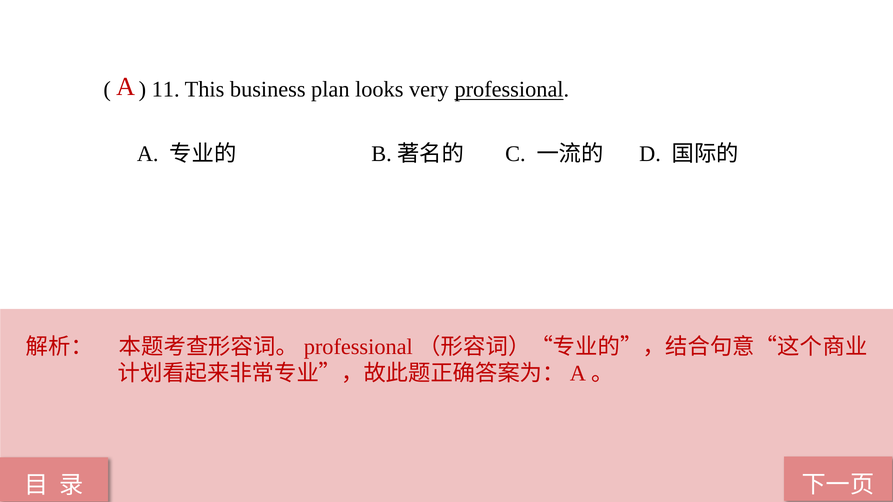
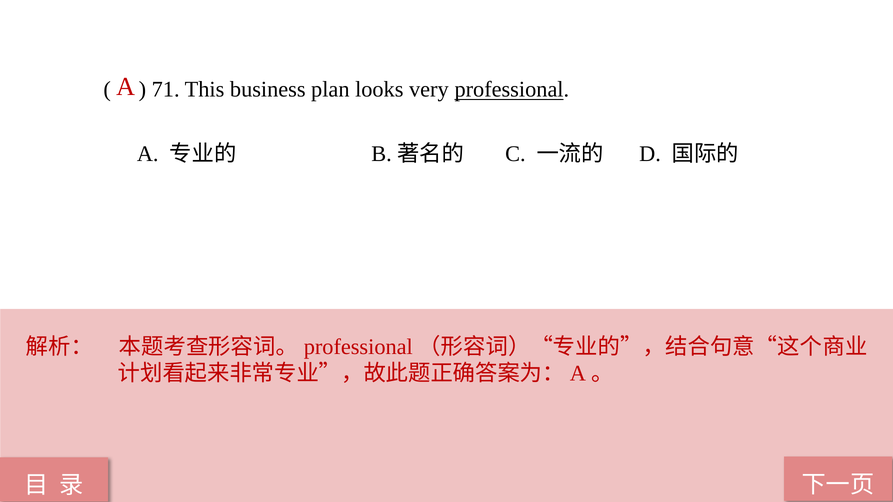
11: 11 -> 71
